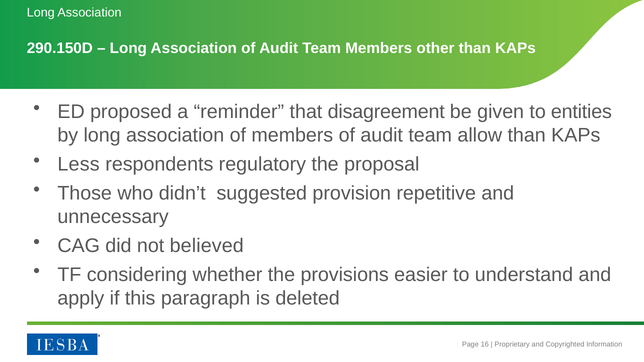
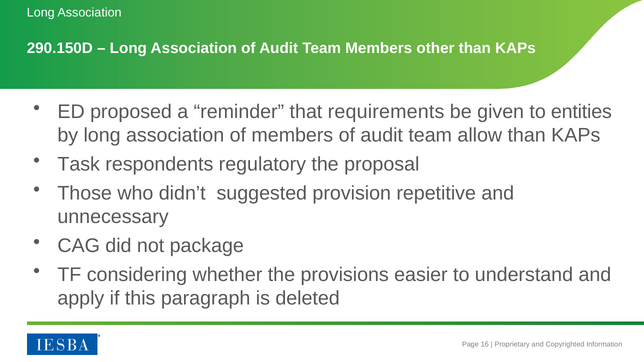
disagreement: disagreement -> requirements
Less: Less -> Task
believed: believed -> package
